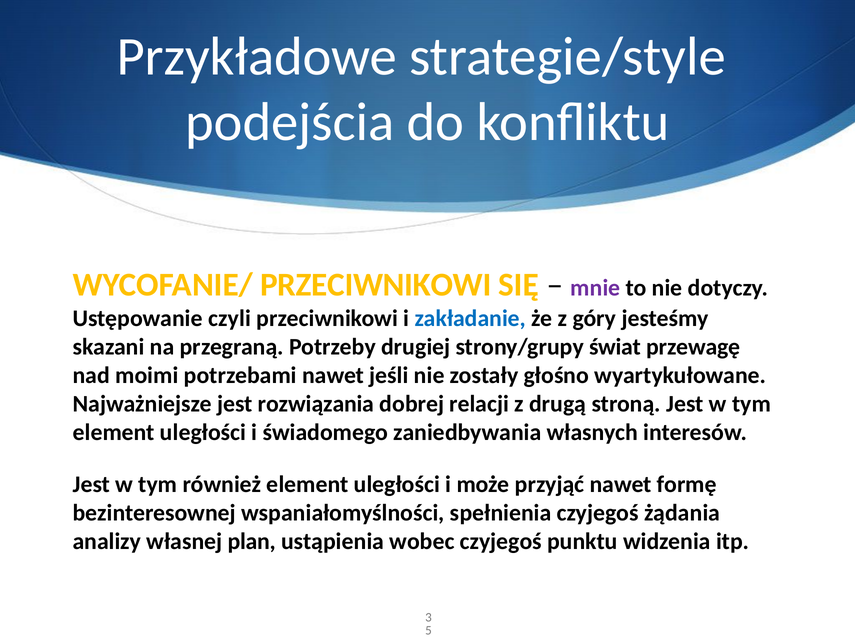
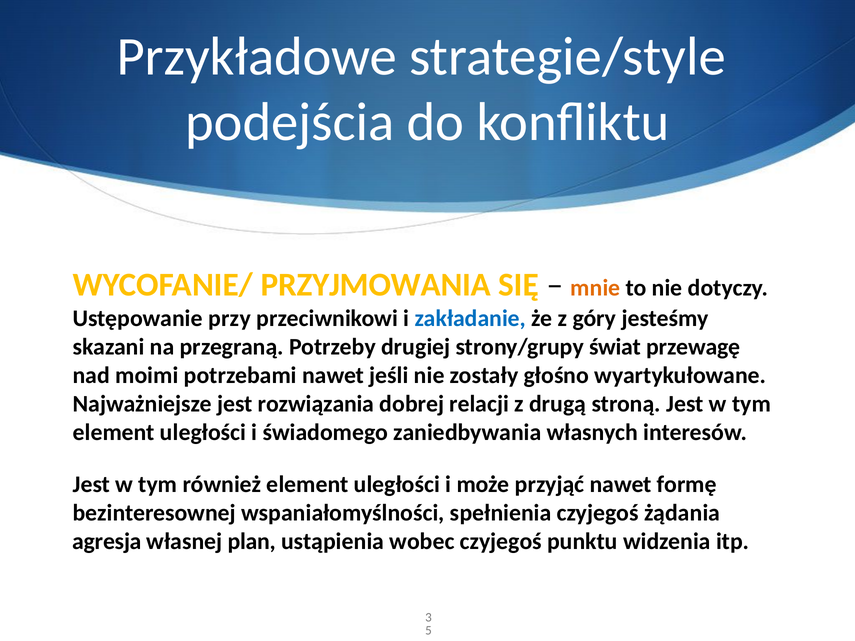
WYCOFANIE/ PRZECIWNIKOWI: PRZECIWNIKOWI -> PRZYJMOWANIA
mnie colour: purple -> orange
czyli: czyli -> przy
analizy: analizy -> agresja
